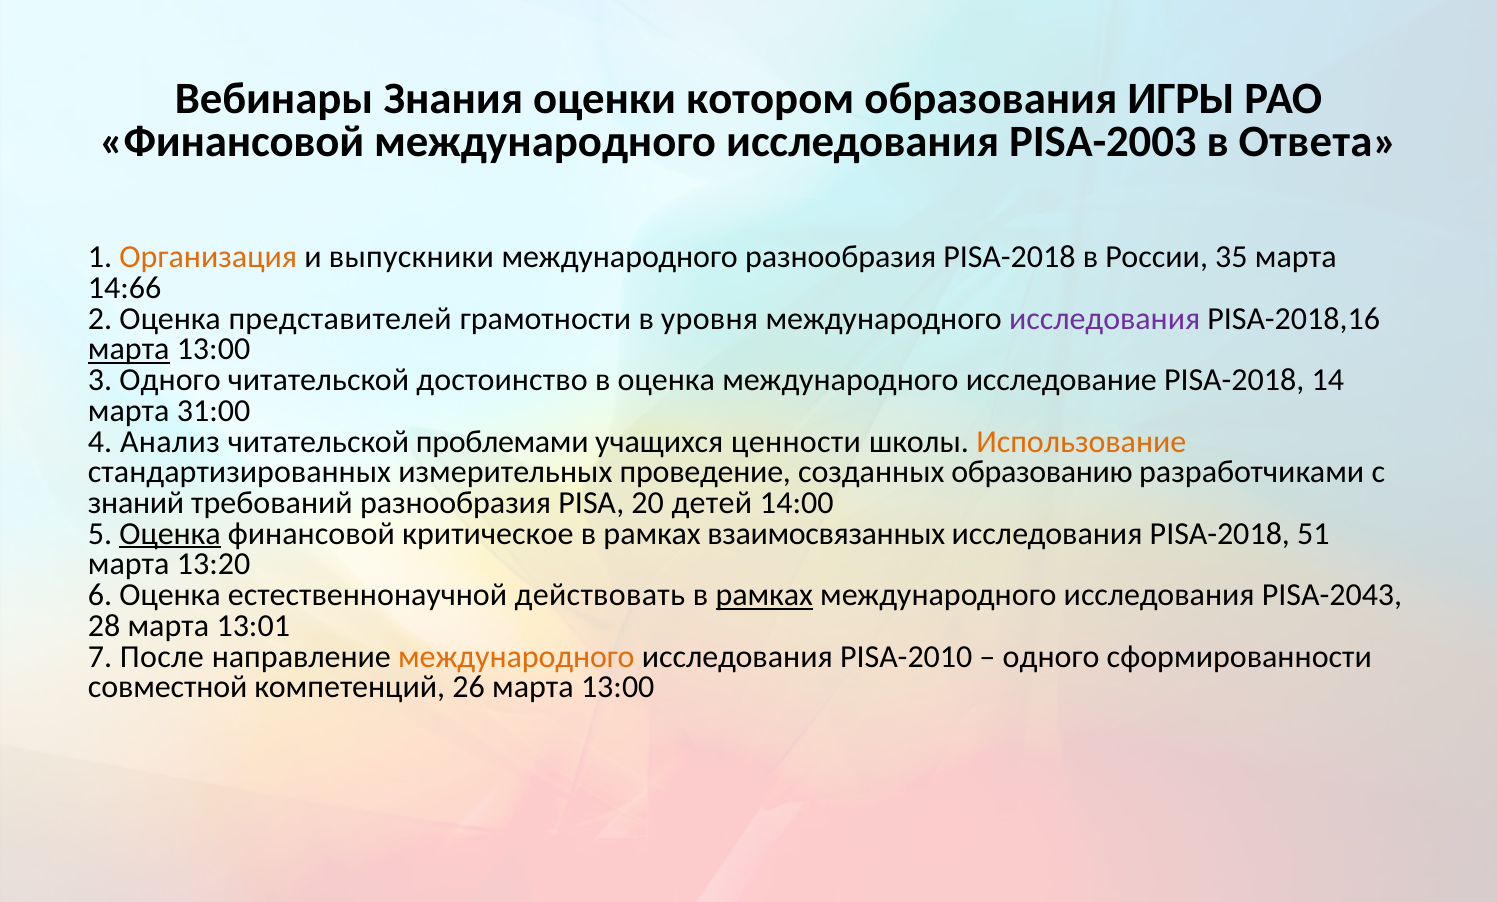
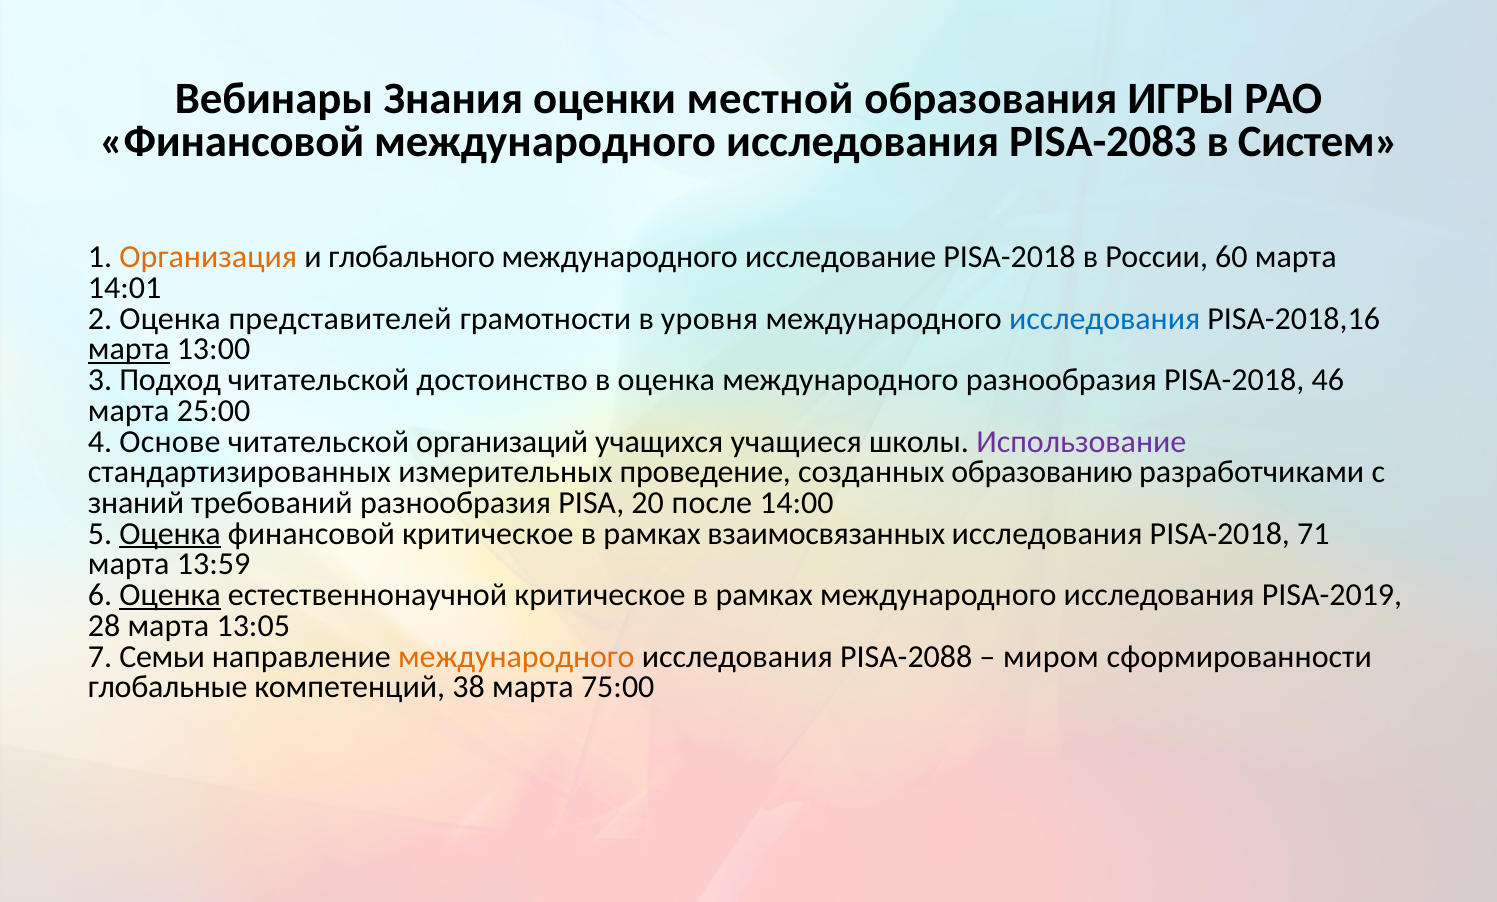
котором: котором -> местной
PISA-2003: PISA-2003 -> PISA-2083
Ответа: Ответа -> Систем
выпускники: выпускники -> глобального
международного разнообразия: разнообразия -> исследование
35: 35 -> 60
14:66: 14:66 -> 14:01
исследования at (1105, 319) colour: purple -> blue
3 Одного: Одного -> Подход
международного исследование: исследование -> разнообразия
14: 14 -> 46
31:00: 31:00 -> 25:00
Анализ: Анализ -> Основе
проблемами: проблемами -> организаций
ценности: ценности -> учащиеся
Использование colour: orange -> purple
детей: детей -> после
51: 51 -> 71
13:20: 13:20 -> 13:59
Оценка at (170, 596) underline: none -> present
естественнонаучной действовать: действовать -> критическое
рамках at (764, 596) underline: present -> none
PISA-2043: PISA-2043 -> PISA-2019
13:01: 13:01 -> 13:05
После: После -> Семьи
PISA-2010: PISA-2010 -> PISA-2088
одного at (1051, 657): одного -> миром
совместной: совместной -> глобальные
26: 26 -> 38
13:00 at (618, 688): 13:00 -> 75:00
